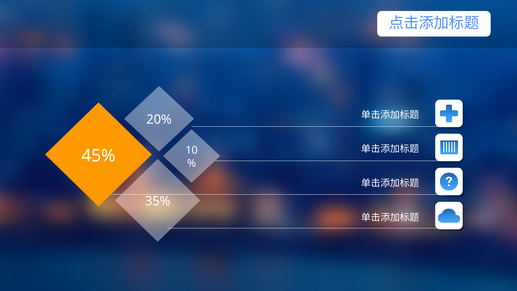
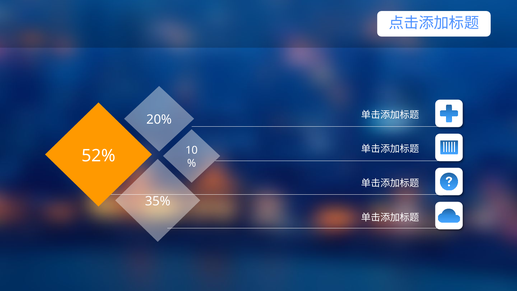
45%: 45% -> 52%
